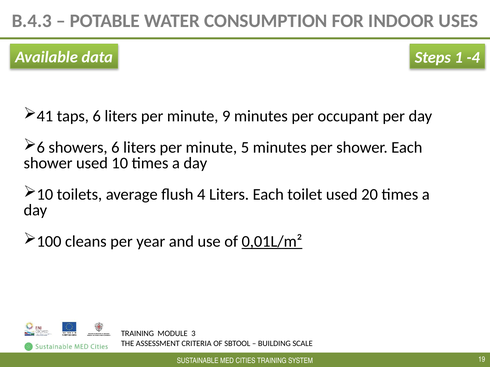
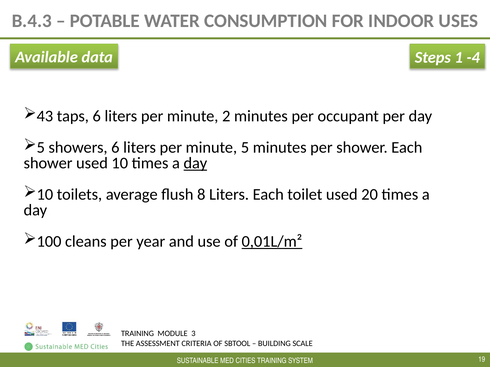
41: 41 -> 43
9: 9 -> 2
6 at (41, 148): 6 -> 5
day at (195, 163) underline: none -> present
4: 4 -> 8
